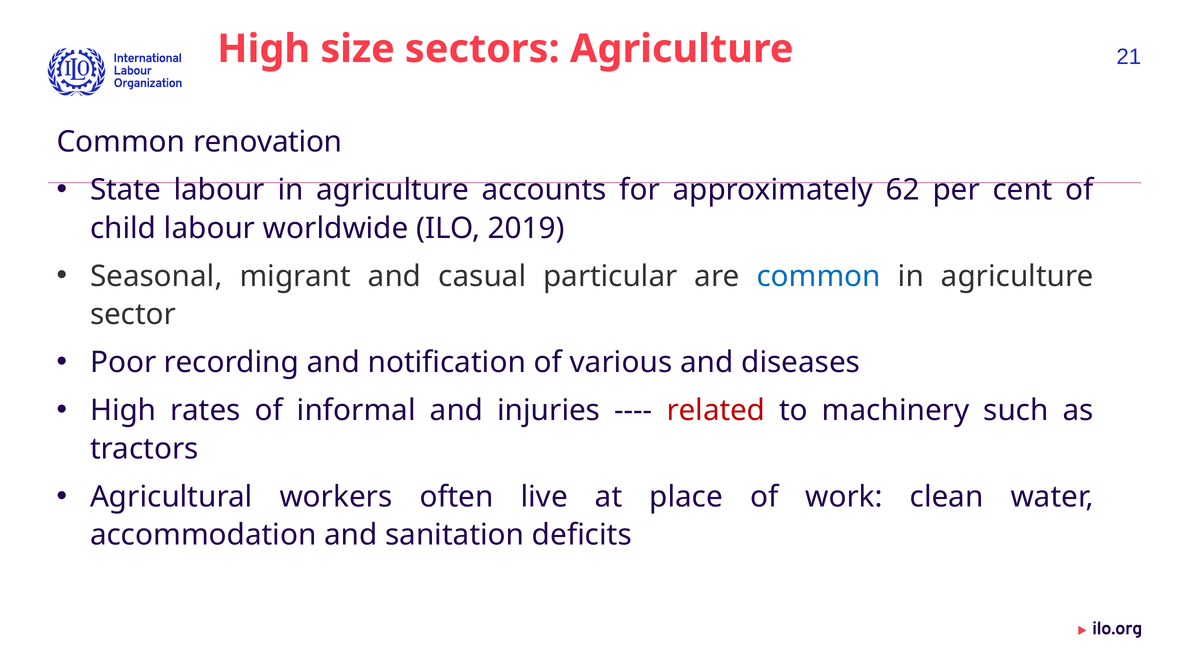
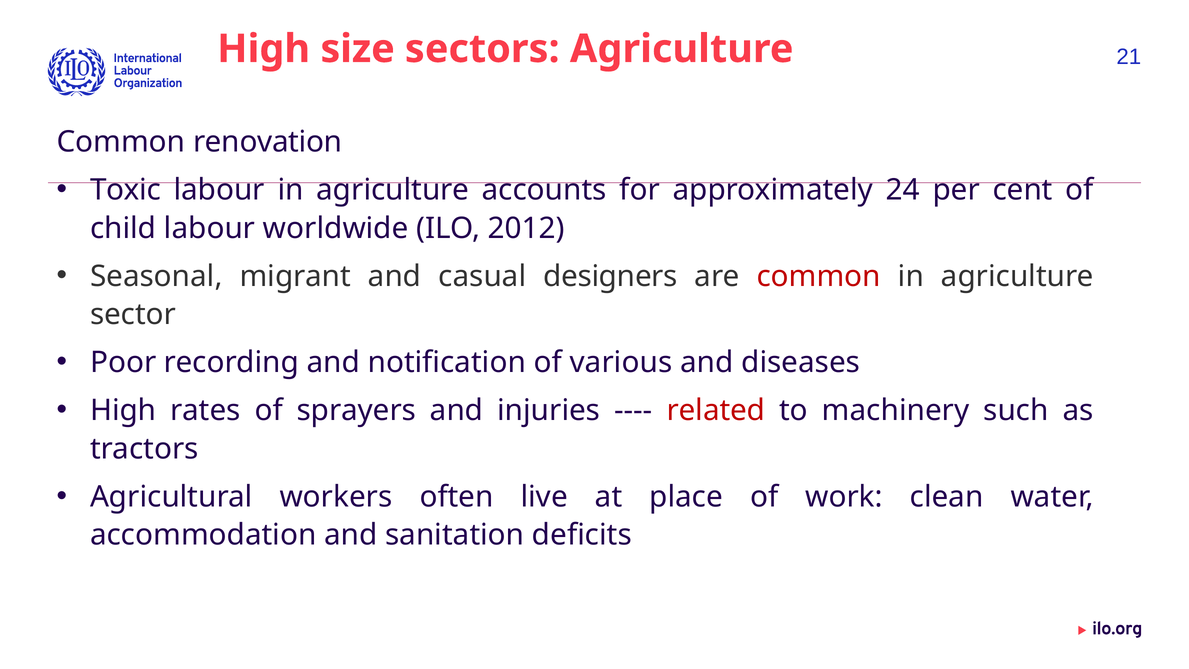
State: State -> Toxic
62: 62 -> 24
2019: 2019 -> 2012
particular: particular -> designers
common at (819, 276) colour: blue -> red
informal: informal -> sprayers
